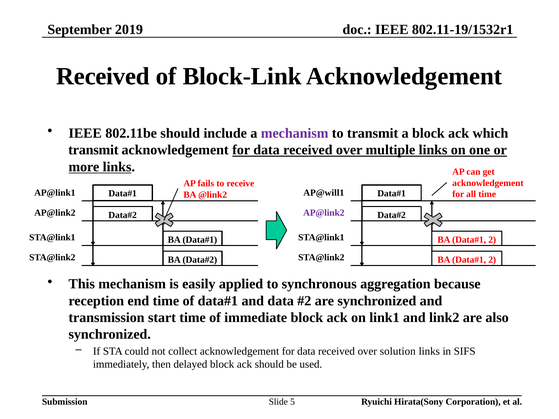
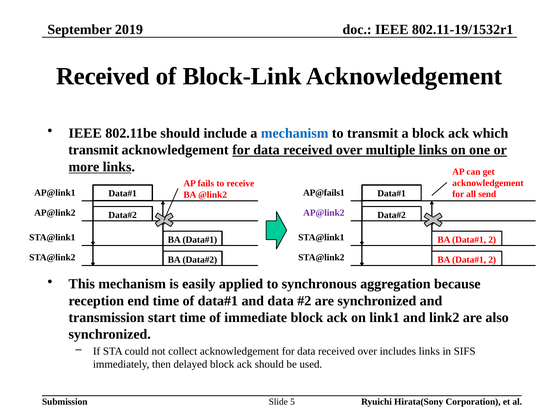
mechanism at (295, 133) colour: purple -> blue
all time: time -> send
AP@will1: AP@will1 -> AP@fails1
solution: solution -> includes
